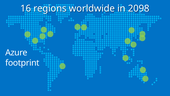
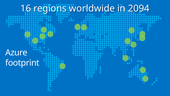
2098: 2098 -> 2094
